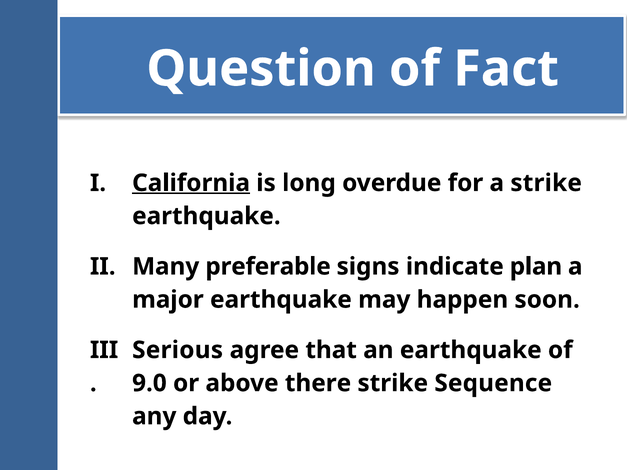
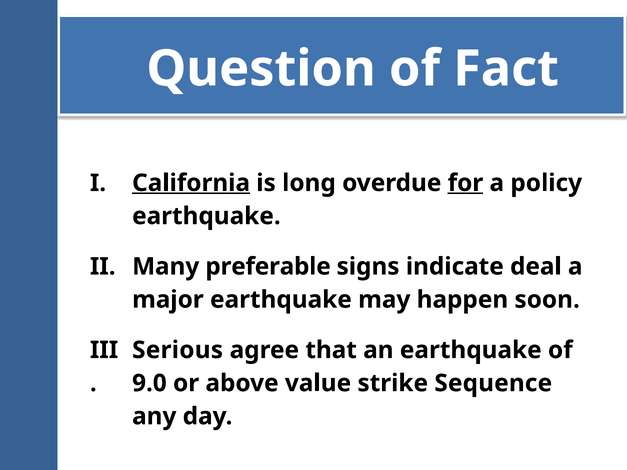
for underline: none -> present
a strike: strike -> policy
plan: plan -> deal
there: there -> value
